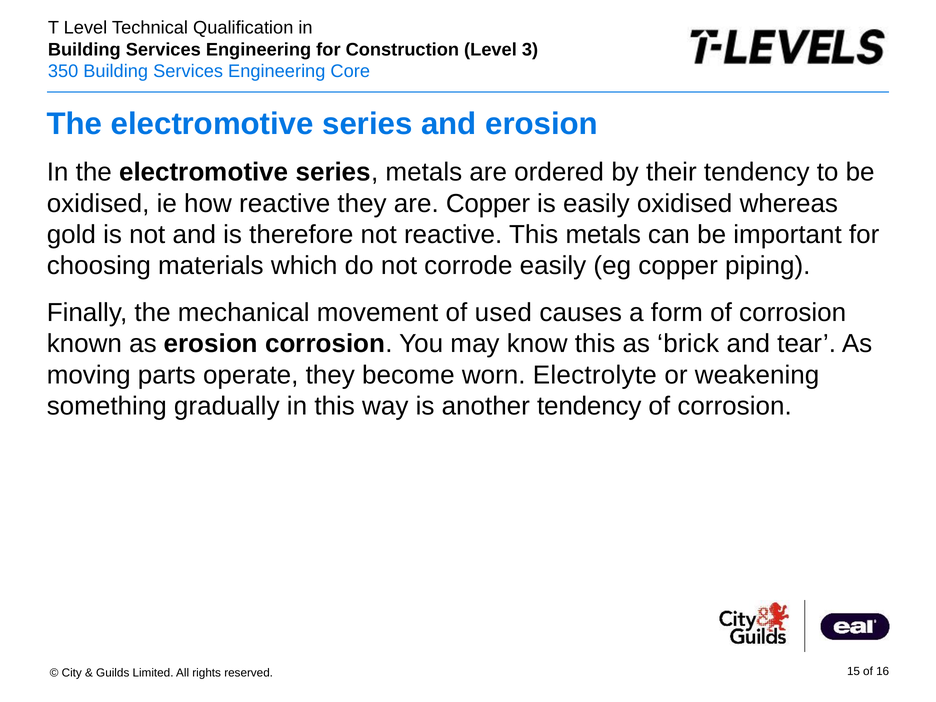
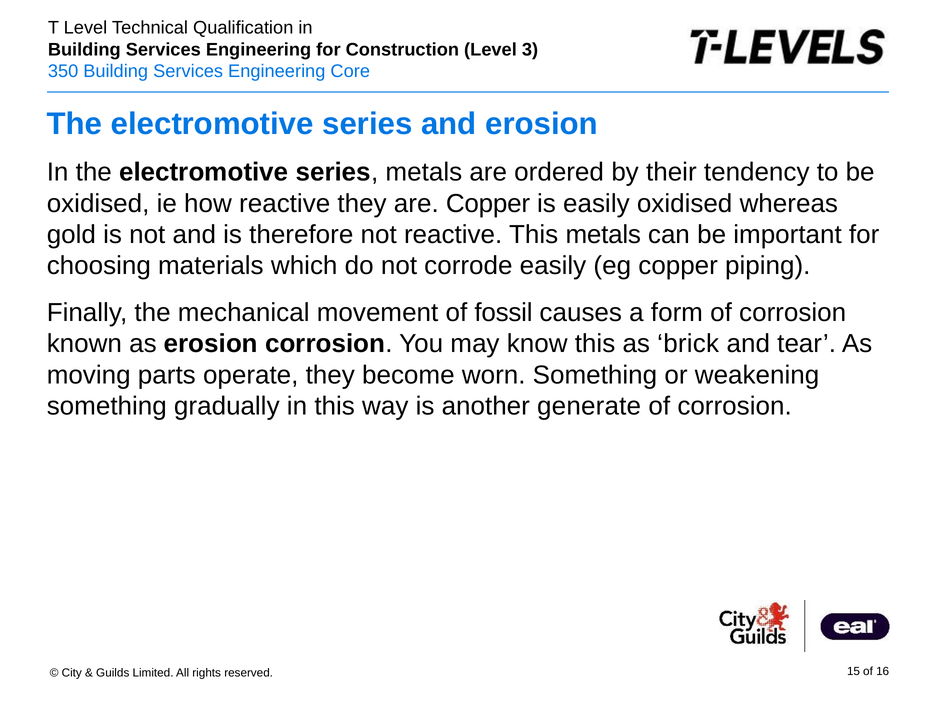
used: used -> fossil
worn Electrolyte: Electrolyte -> Something
another tendency: tendency -> generate
